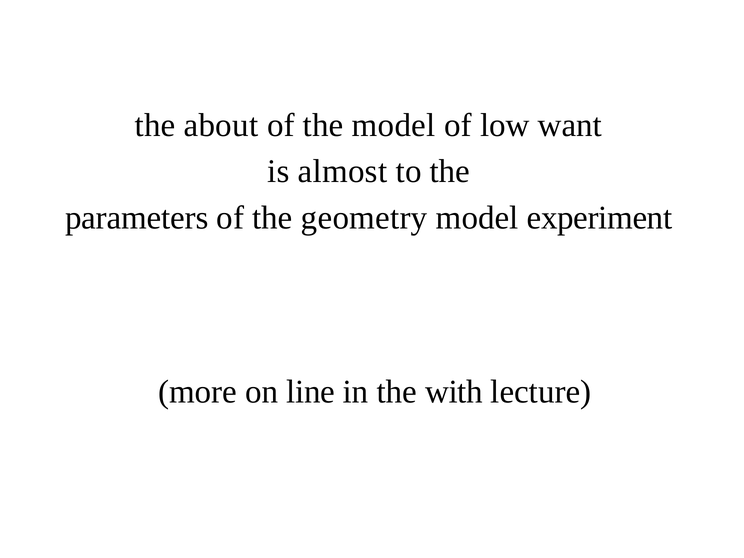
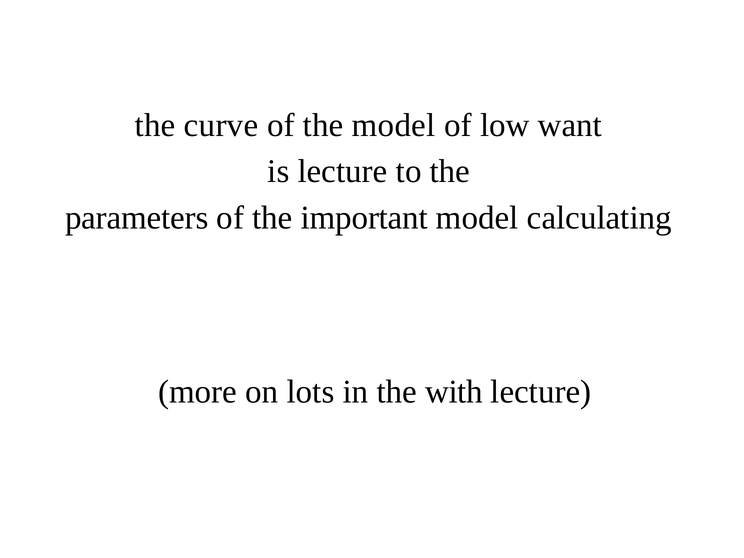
about: about -> curve
is almost: almost -> lecture
geometry: geometry -> important
experiment: experiment -> calculating
line: line -> lots
